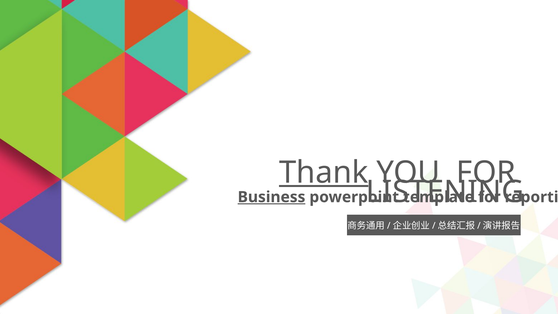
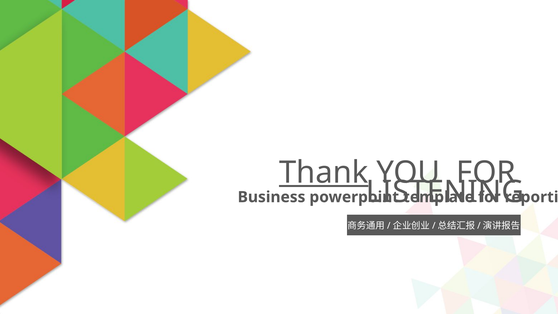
Business underline: present -> none
